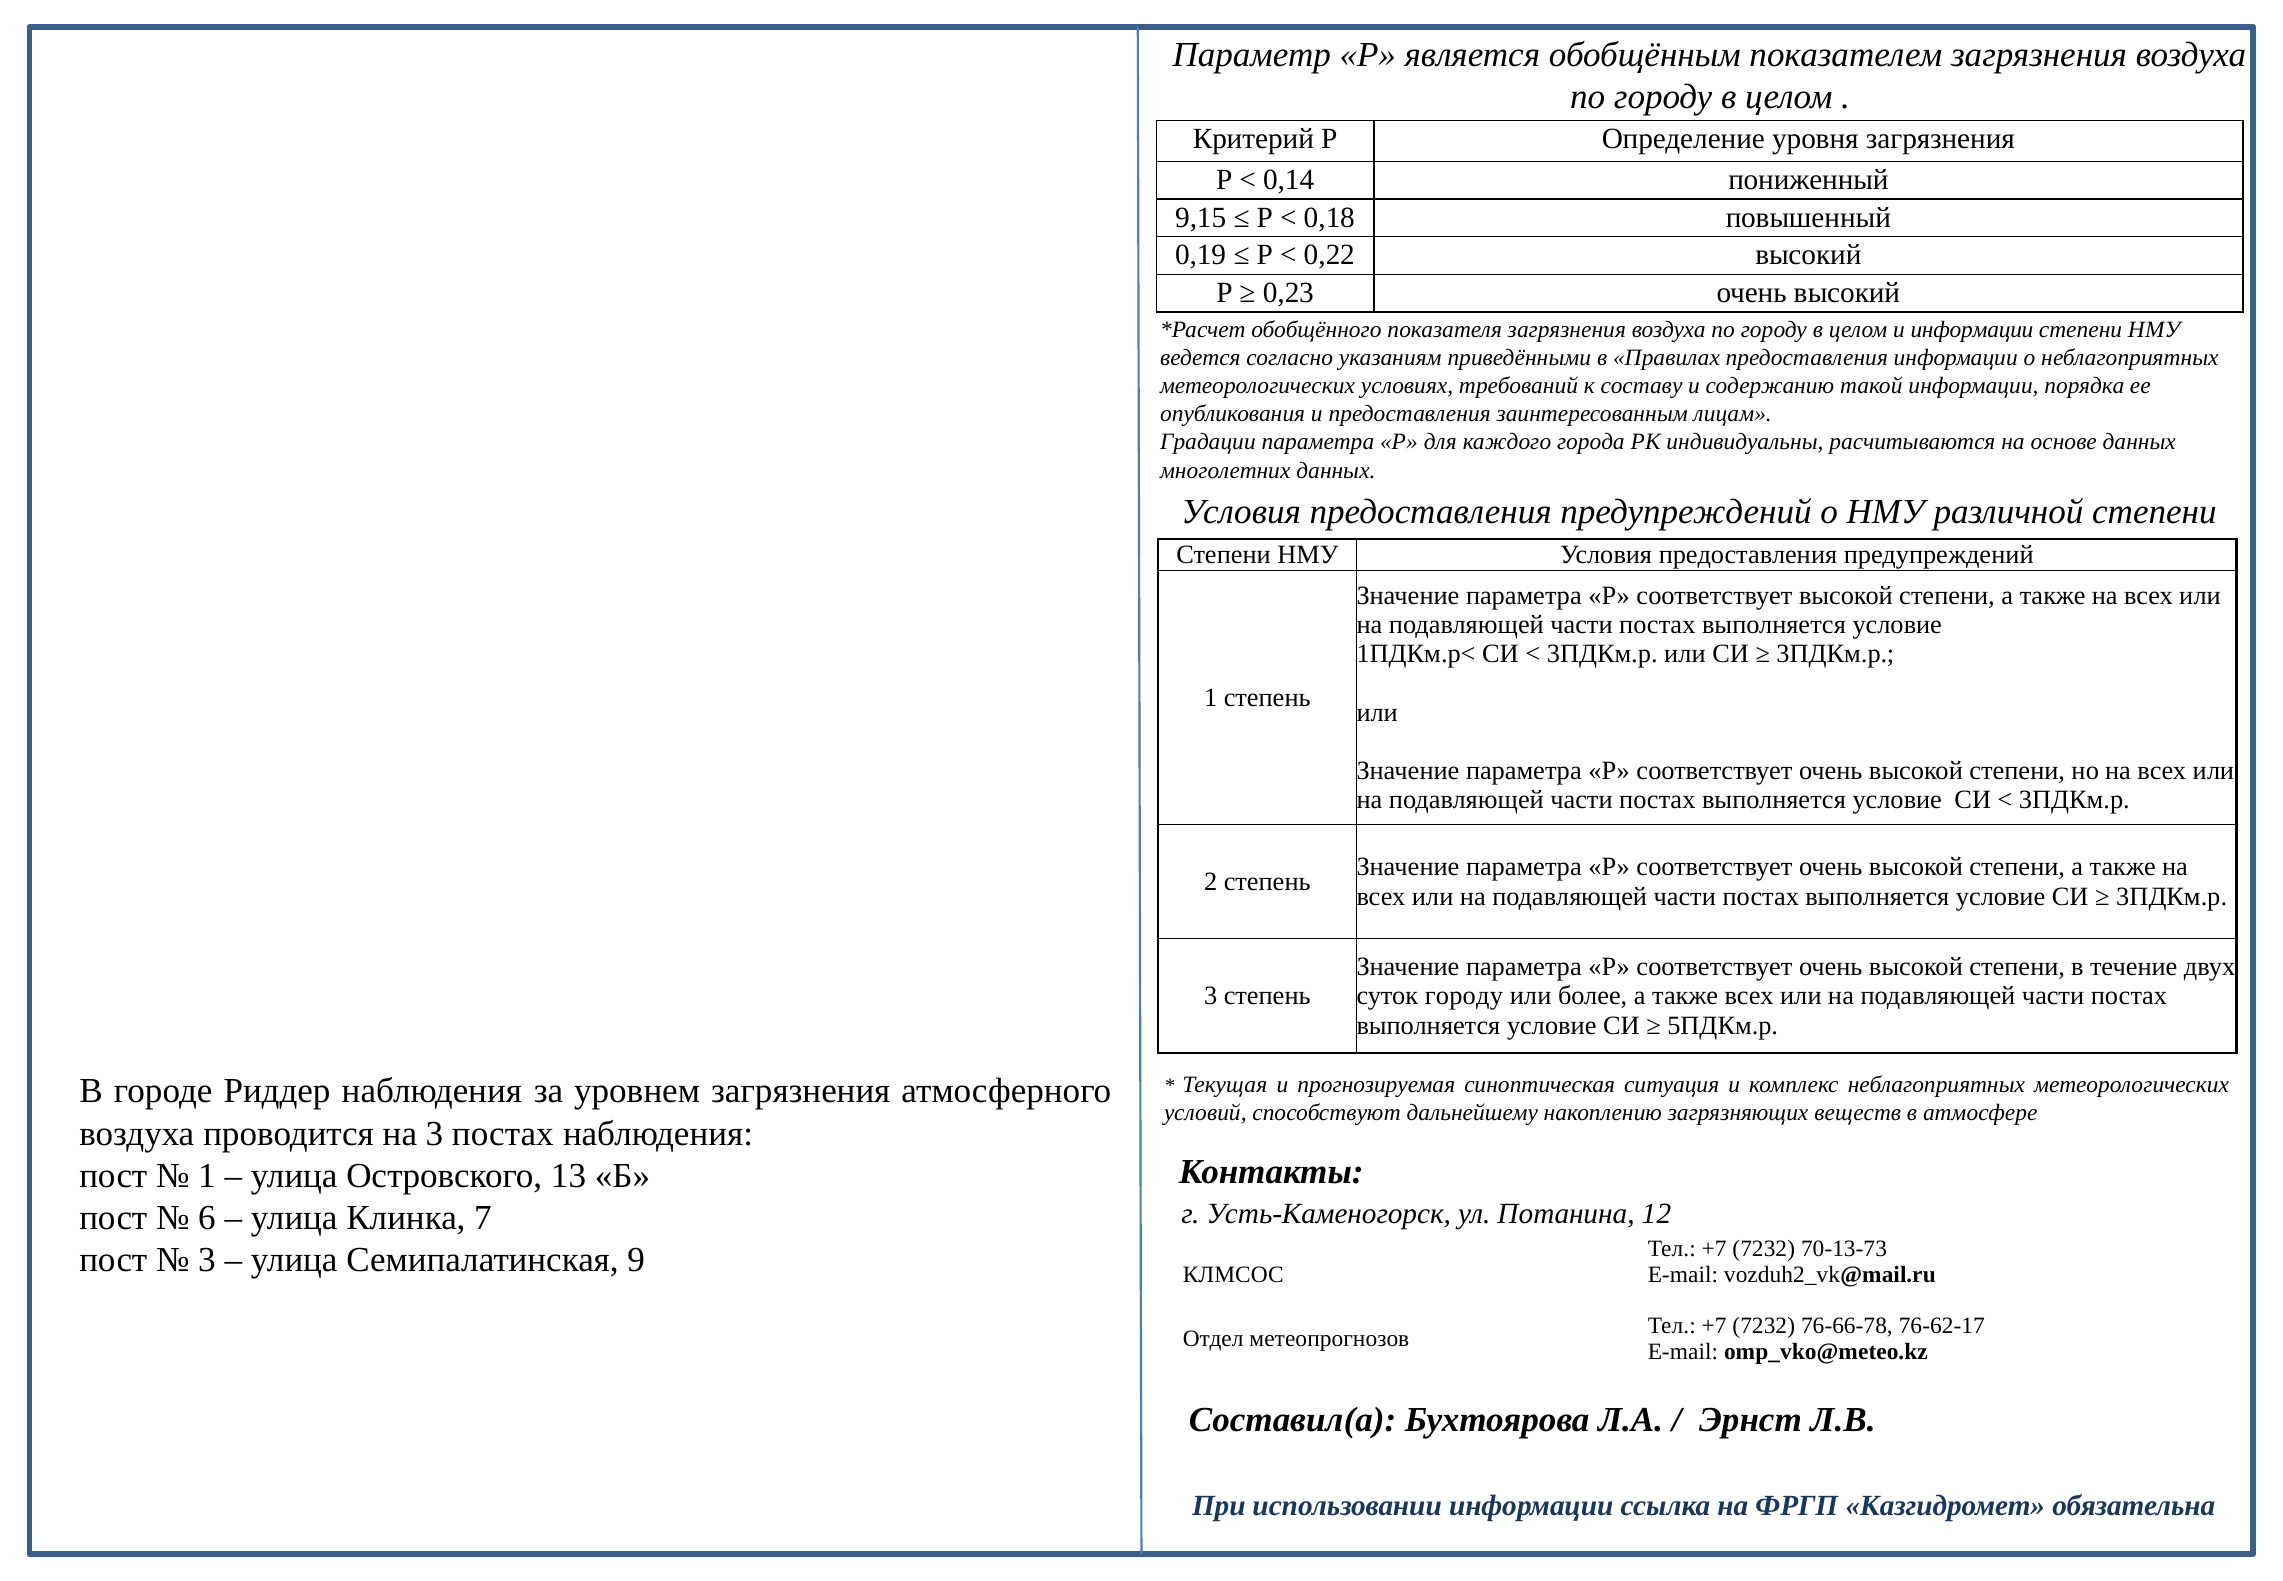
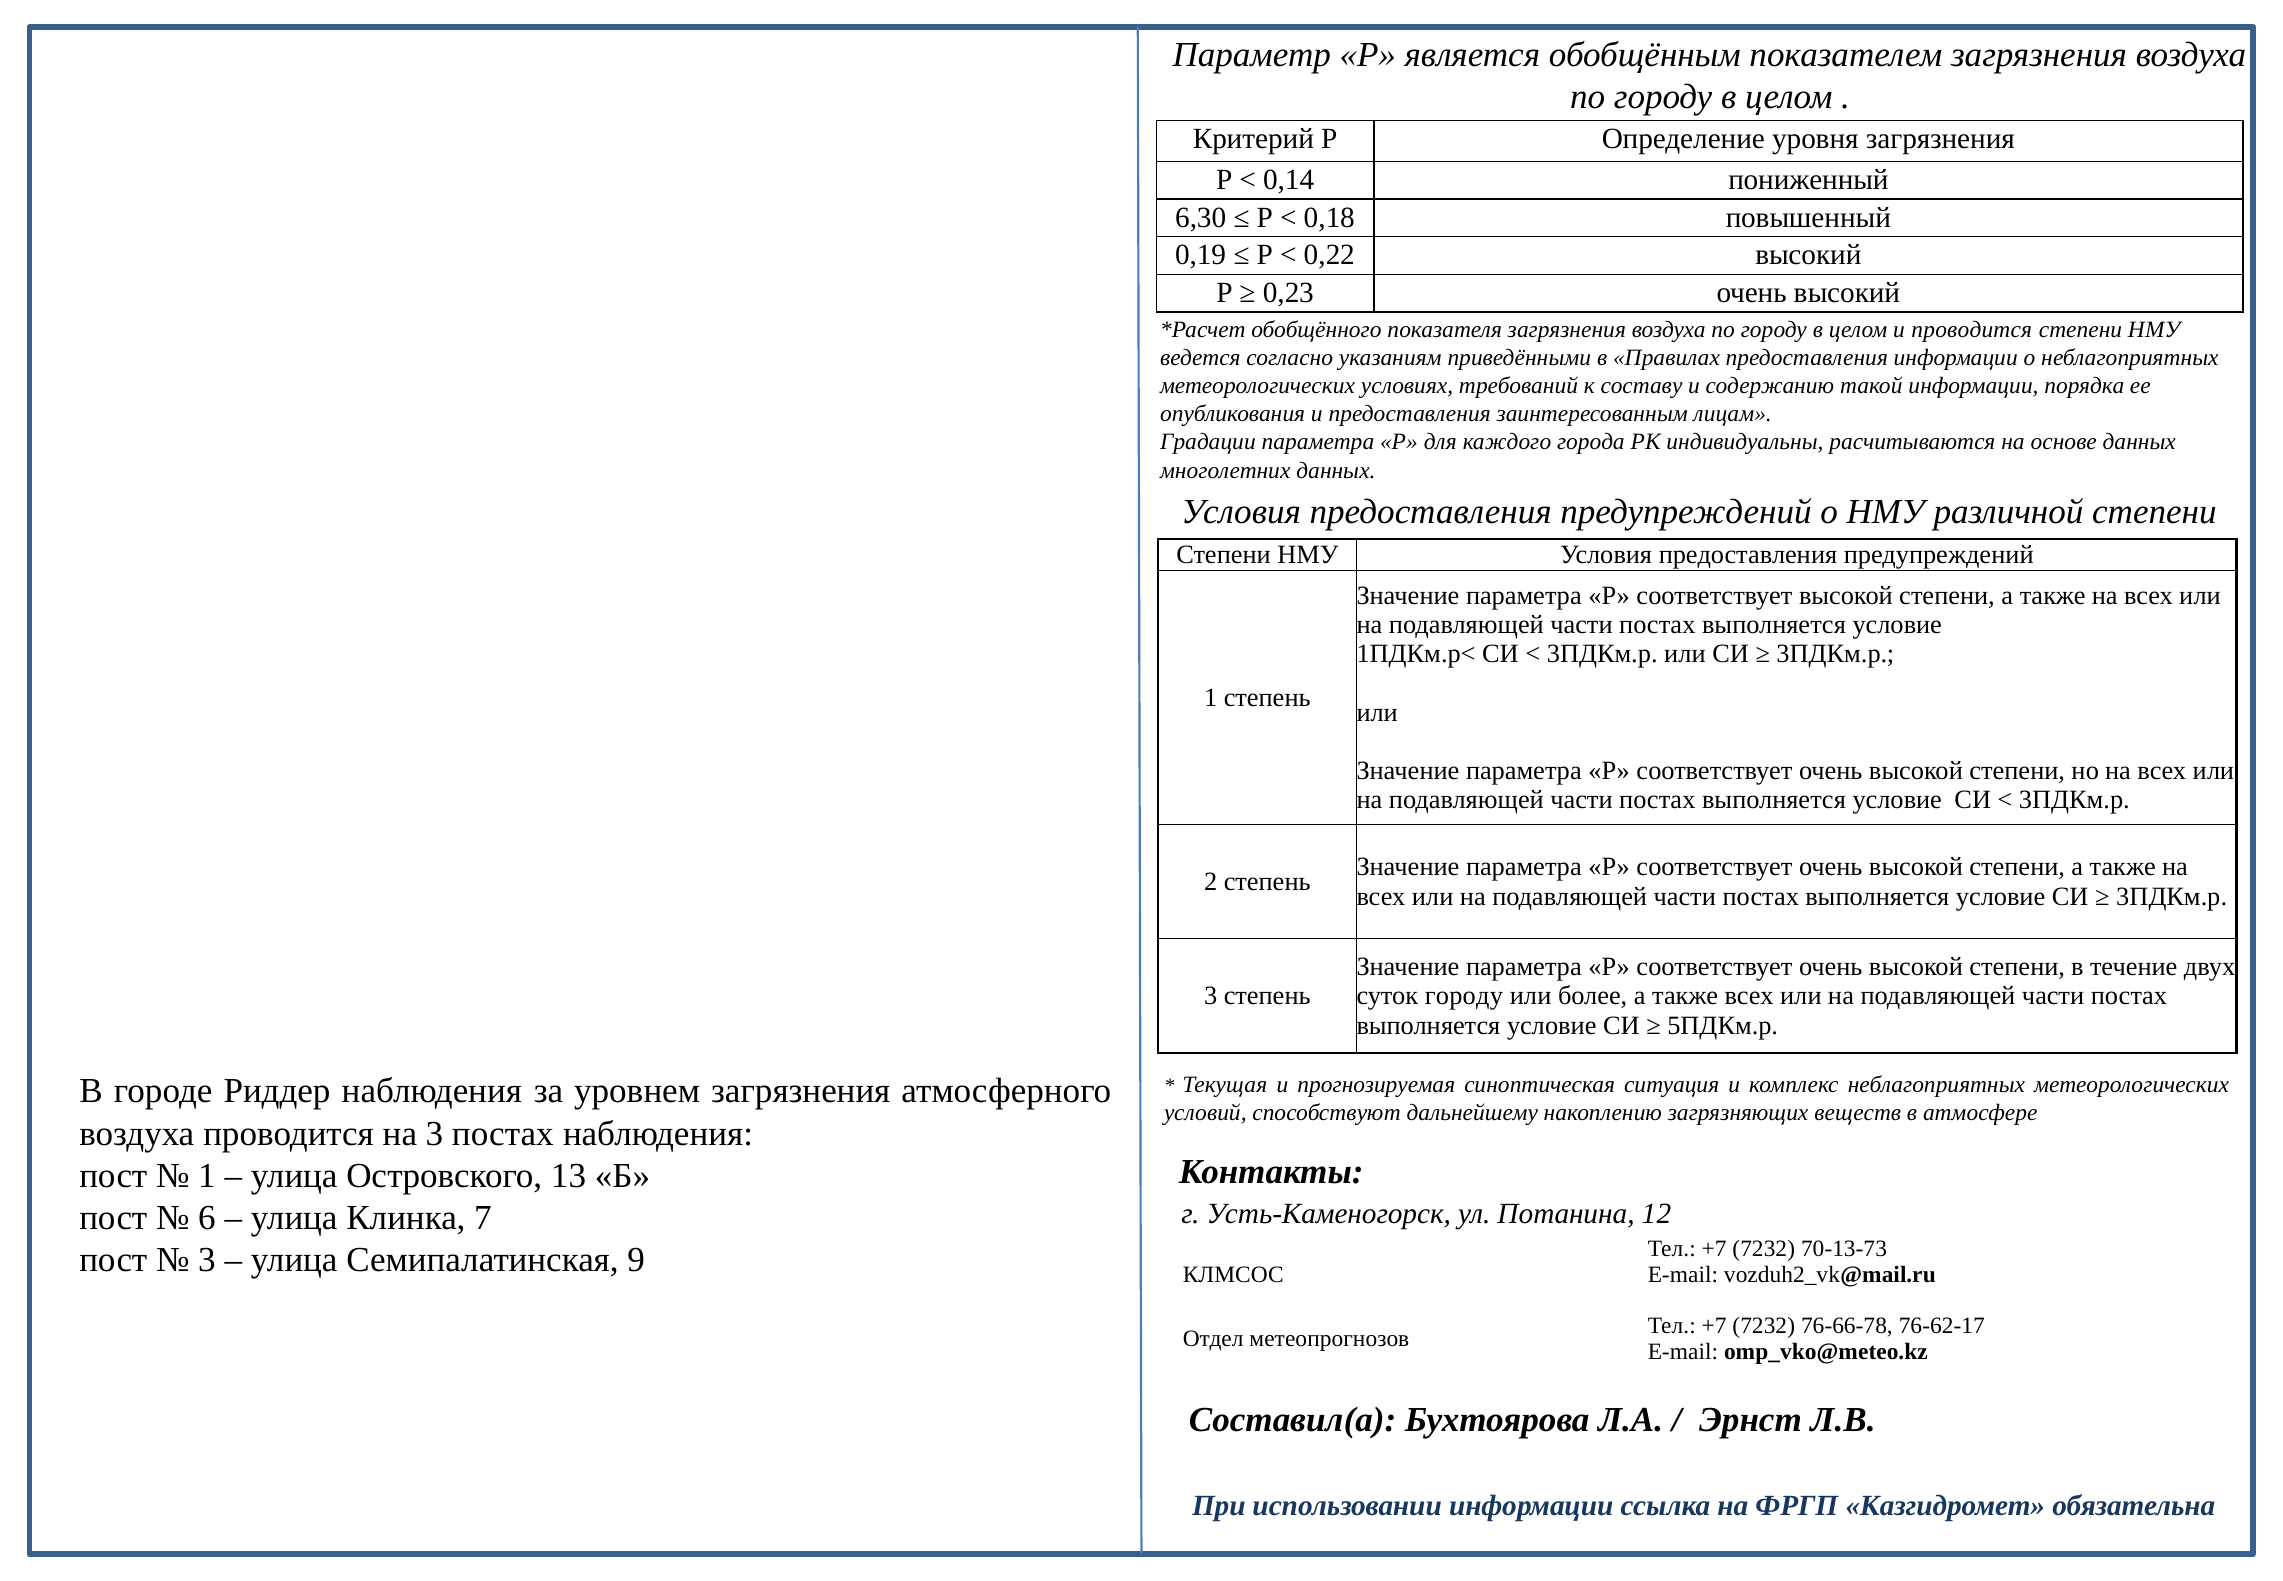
9,15: 9,15 -> 6,30
и информации: информации -> проводится
